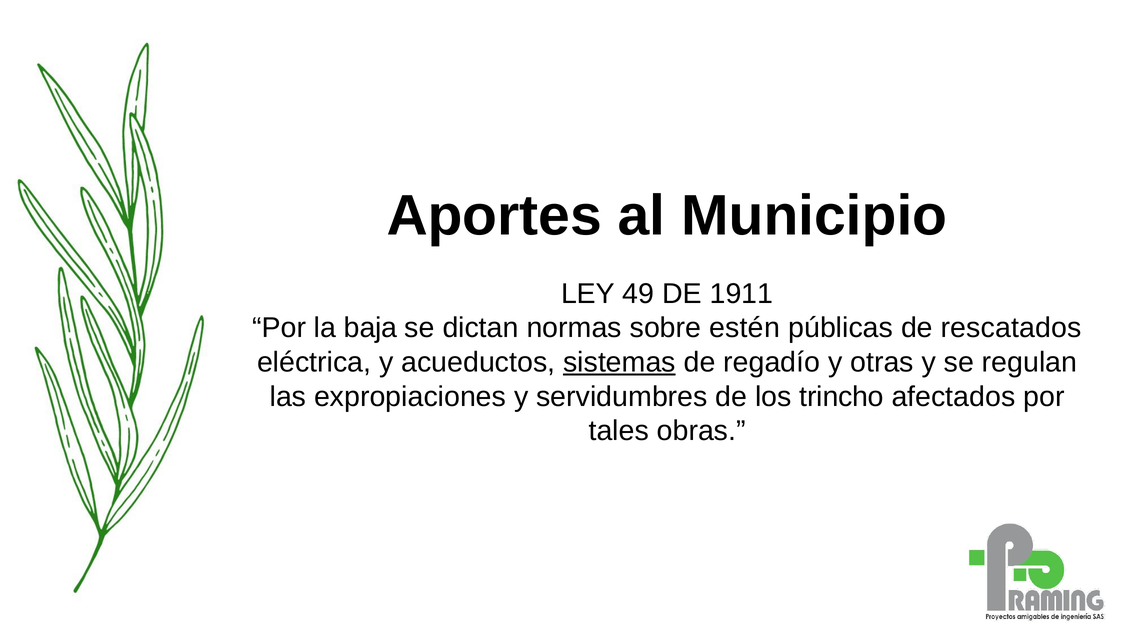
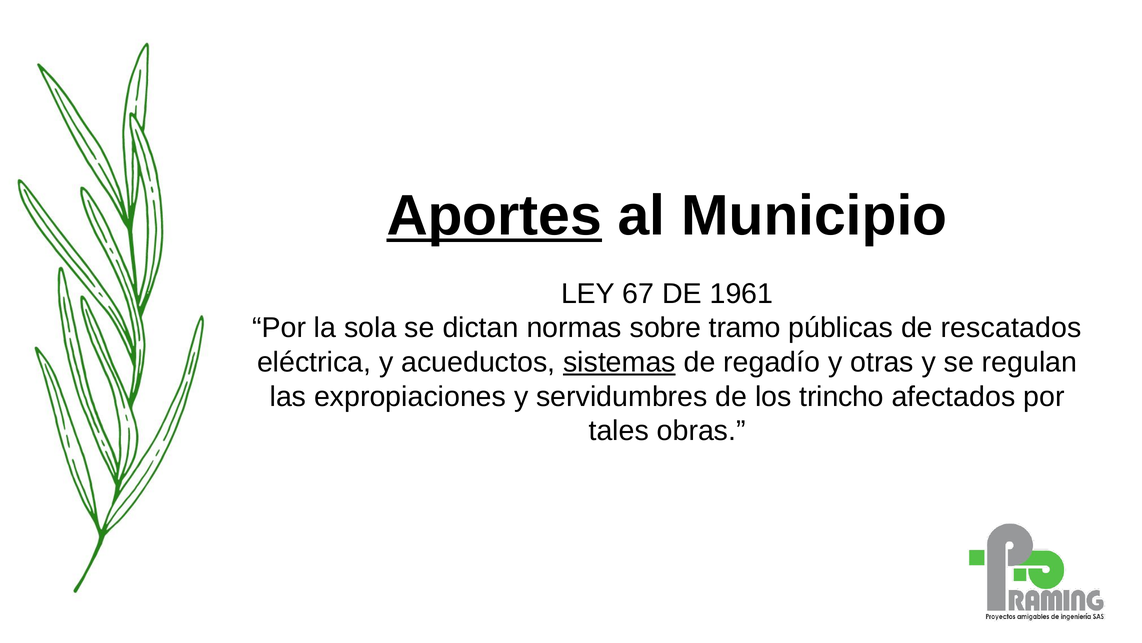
Aportes underline: none -> present
49: 49 -> 67
1911: 1911 -> 1961
baja: baja -> sola
estén: estén -> tramo
